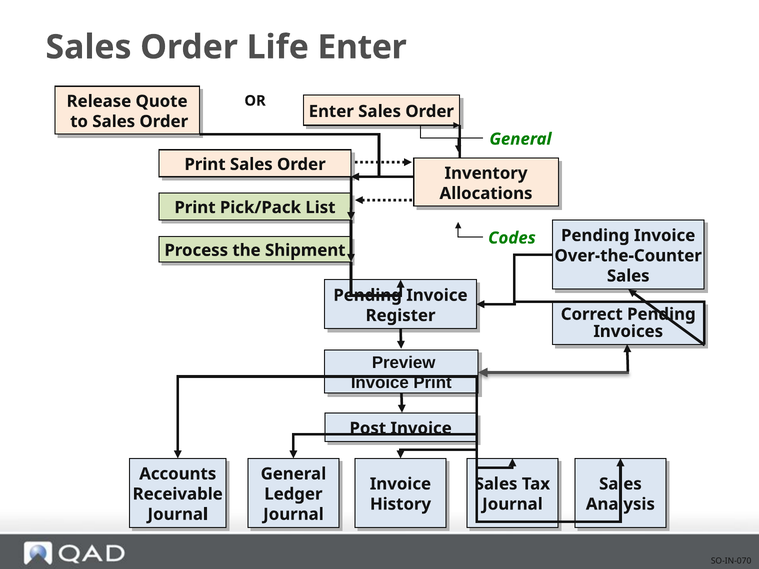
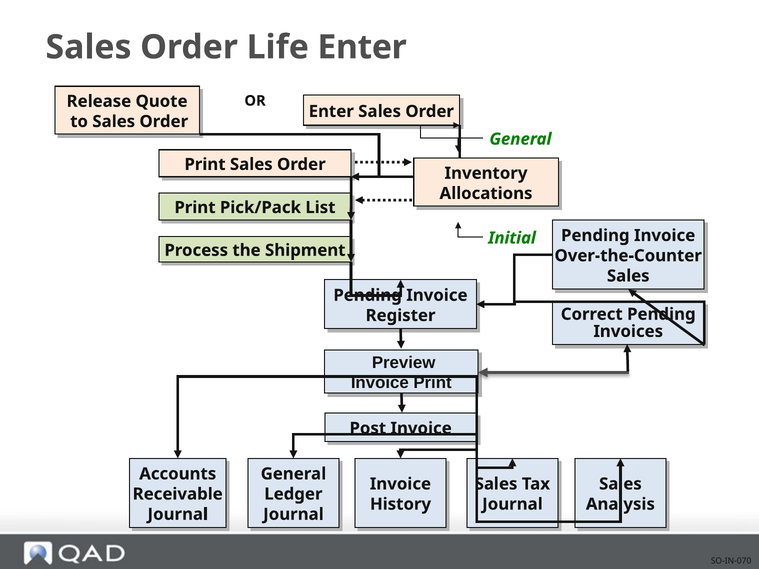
Codes: Codes -> Initial
